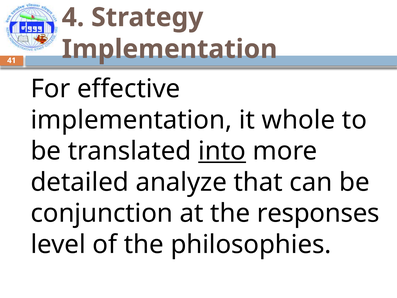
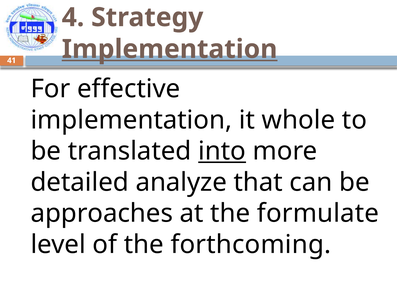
Implementation at (170, 49) underline: none -> present
conjunction: conjunction -> approaches
responses: responses -> formulate
philosophies: philosophies -> forthcoming
